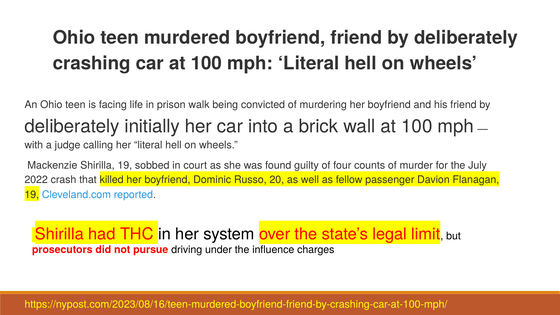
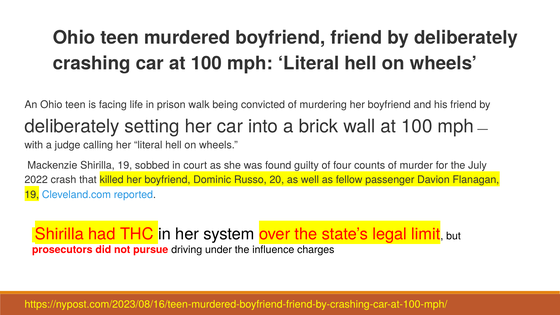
initially: initially -> setting
